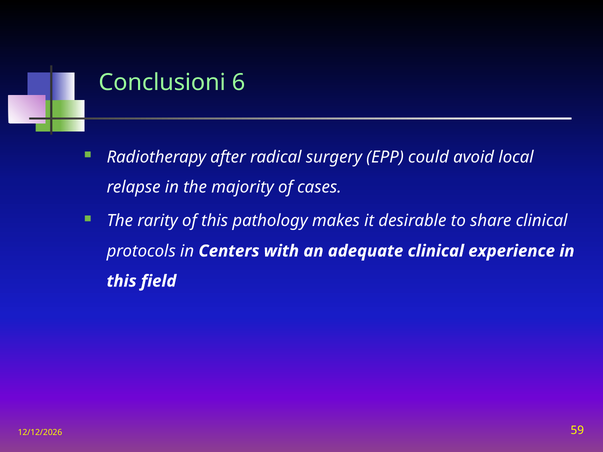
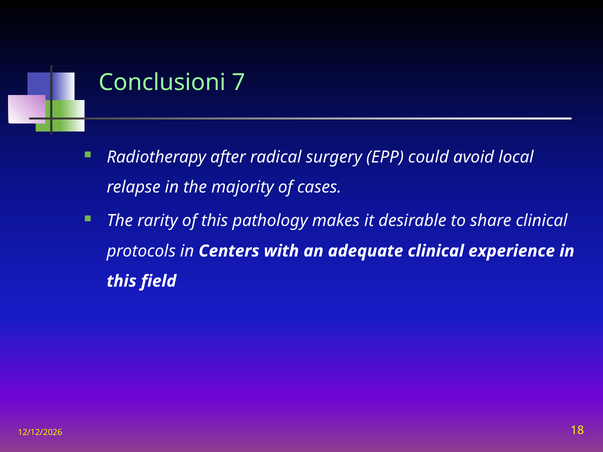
6: 6 -> 7
59: 59 -> 18
